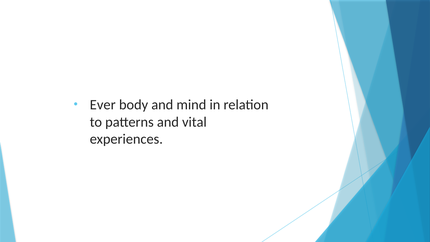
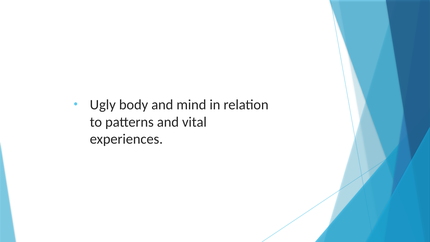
Ever: Ever -> Ugly
